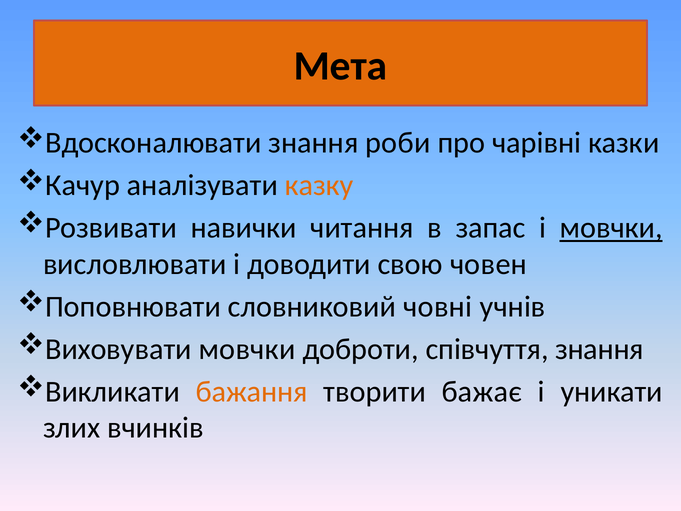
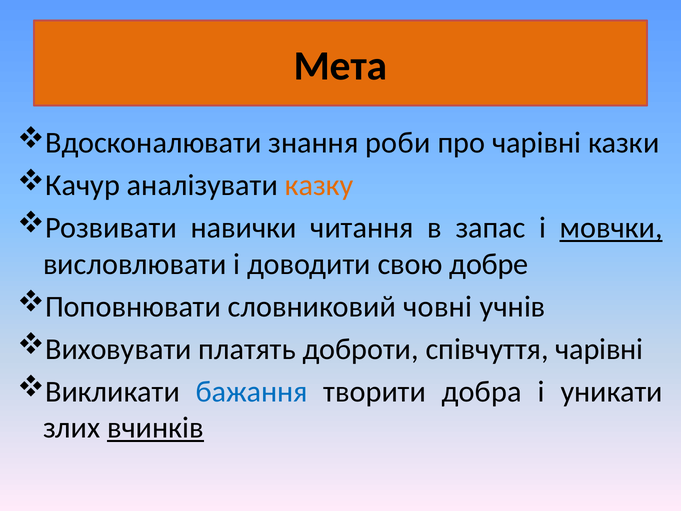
човен: човен -> добре
Виховувати мовчки: мовчки -> платять
співчуття знання: знання -> чарівні
бажання colour: orange -> blue
бажає: бажає -> добра
вчинків underline: none -> present
